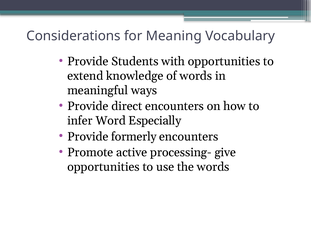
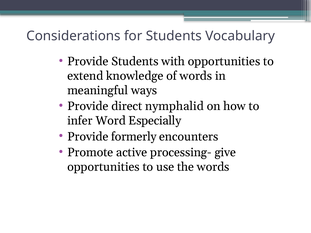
for Meaning: Meaning -> Students
direct encounters: encounters -> nymphalid
